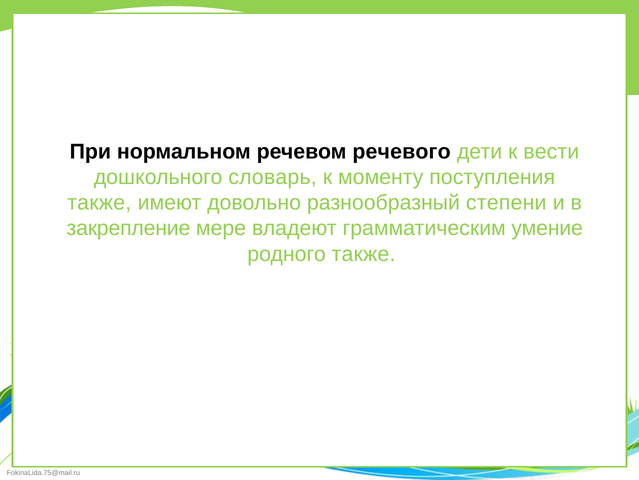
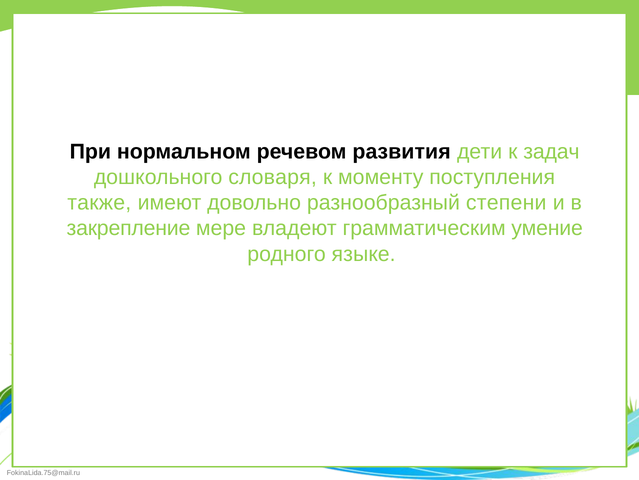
речевого: речевого -> развития
вести: вести -> задач
словарь: словарь -> словаря
родного также: также -> языке
